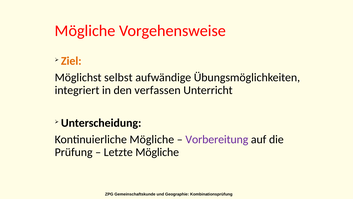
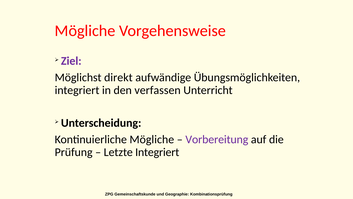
Ziel colour: orange -> purple
selbst: selbst -> direkt
Letzte Mögliche: Mögliche -> Integriert
